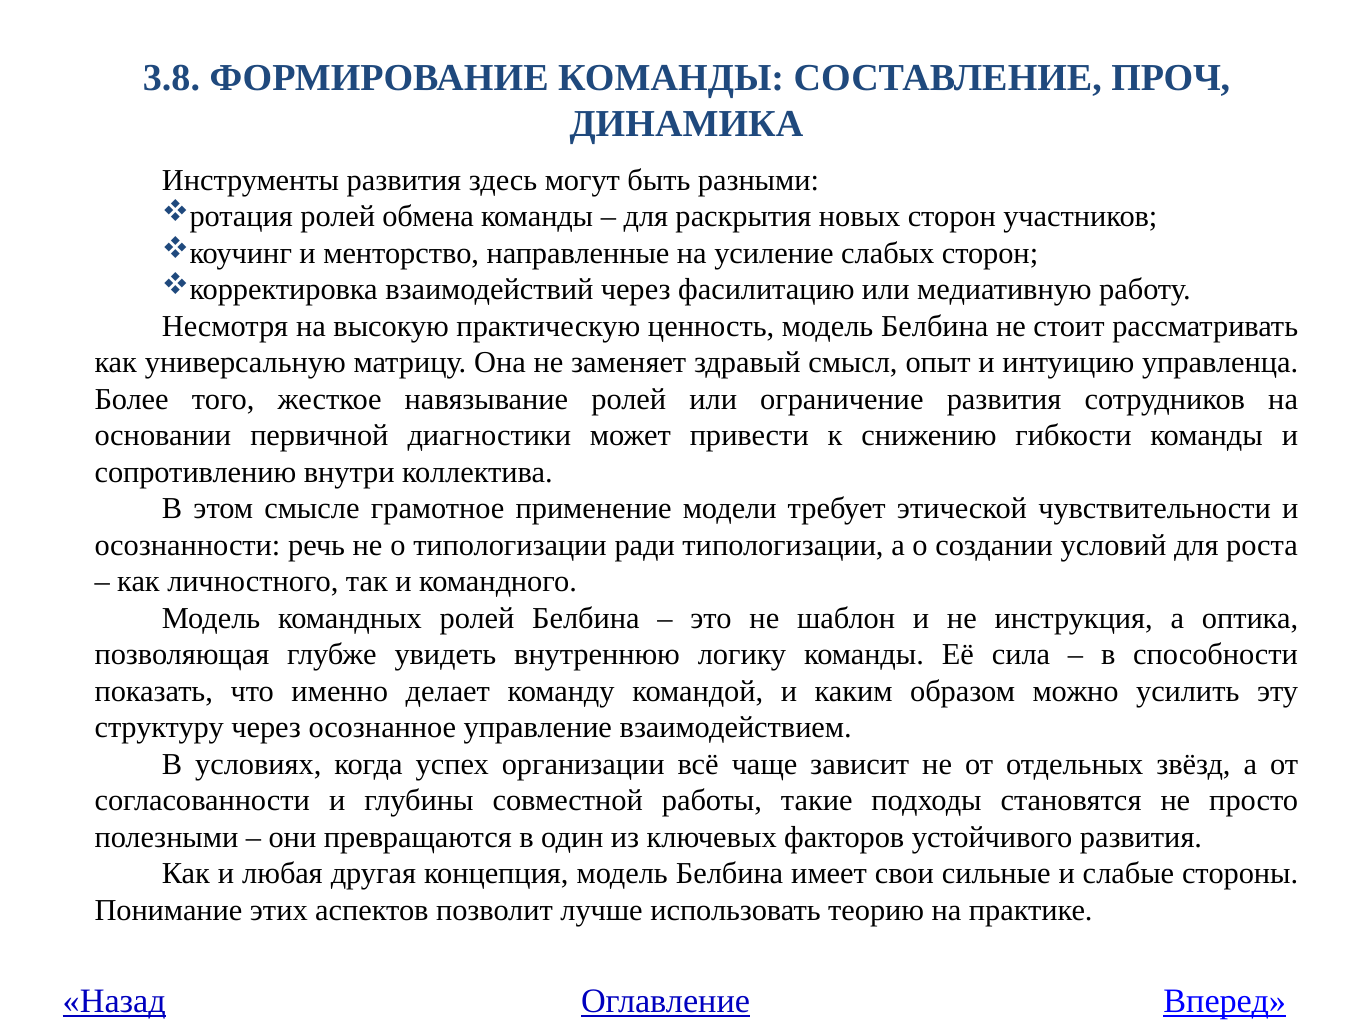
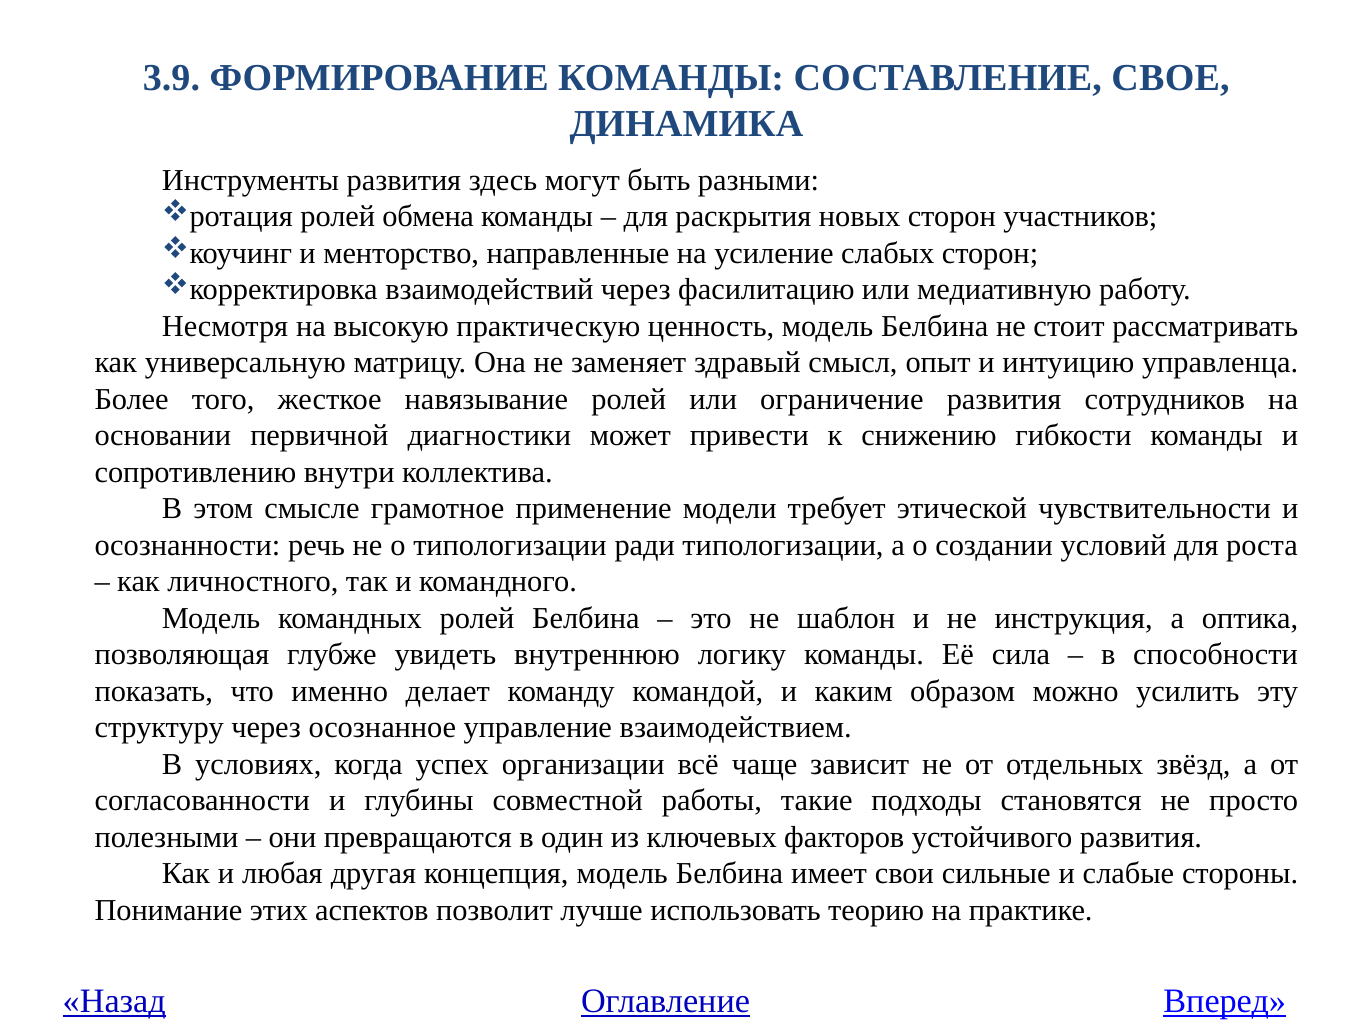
3.8: 3.8 -> 3.9
ПРОЧ: ПРОЧ -> СВОЕ
